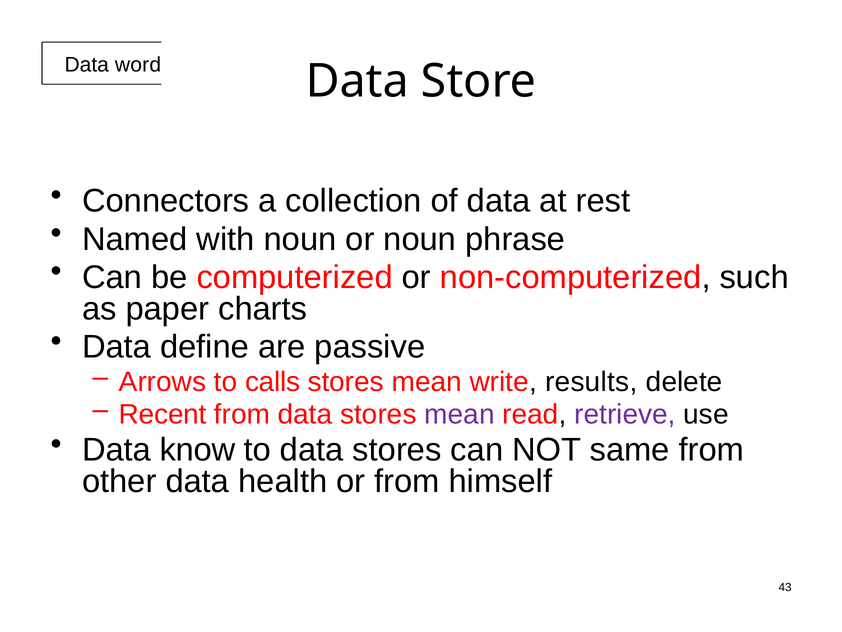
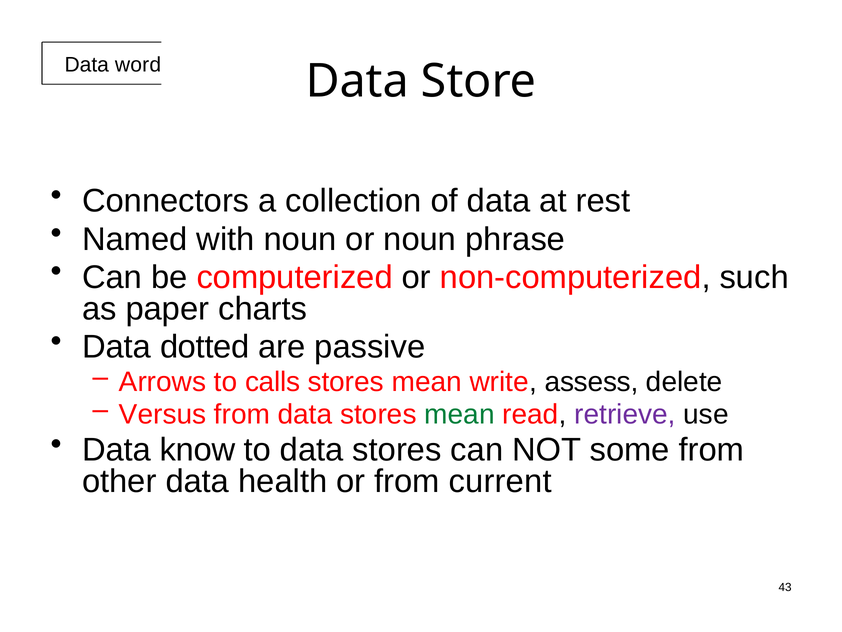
define: define -> dotted
results: results -> assess
Recent: Recent -> Versus
mean at (460, 414) colour: purple -> green
same: same -> some
himself: himself -> current
